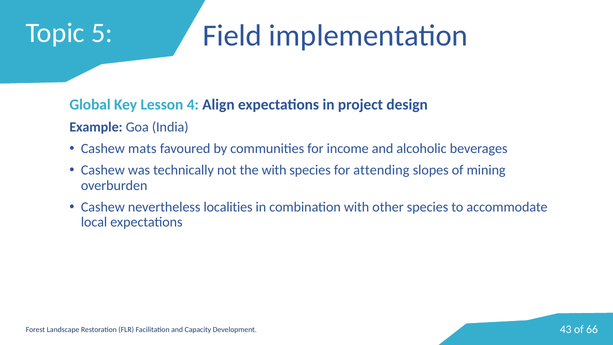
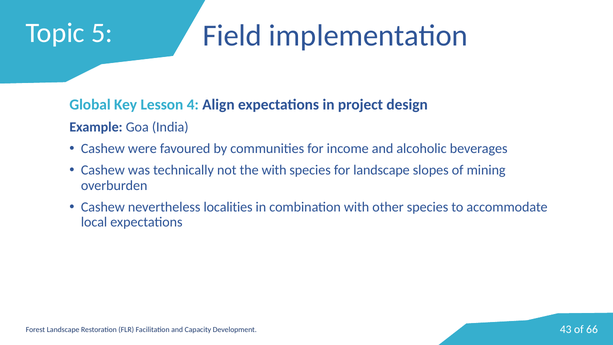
mats: mats -> were
for attending: attending -> landscape
